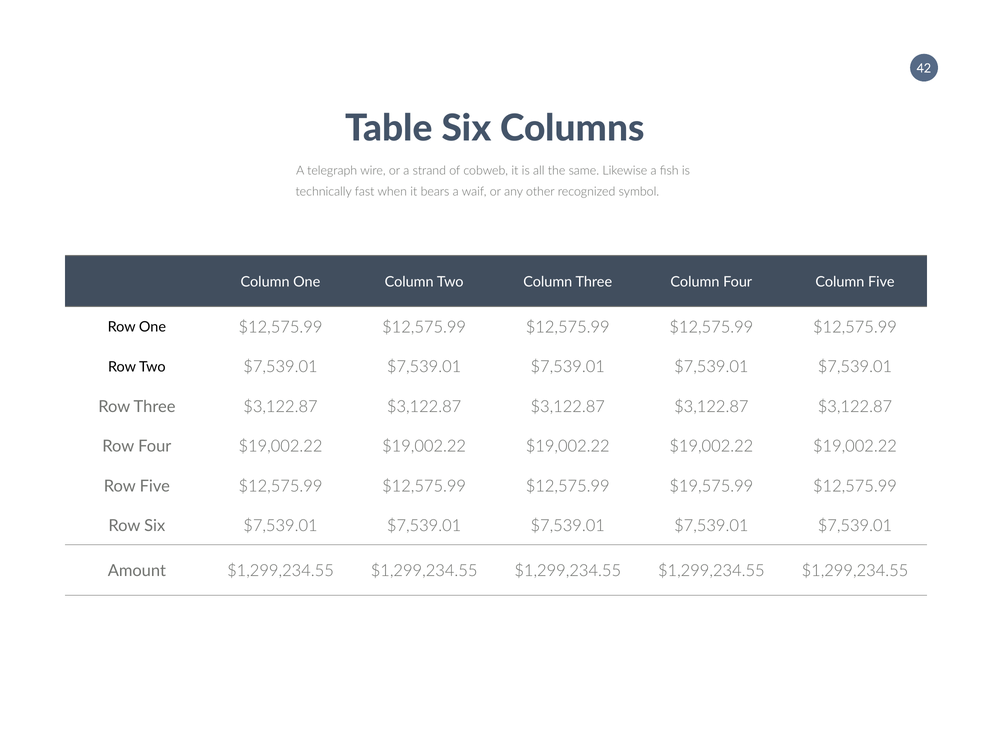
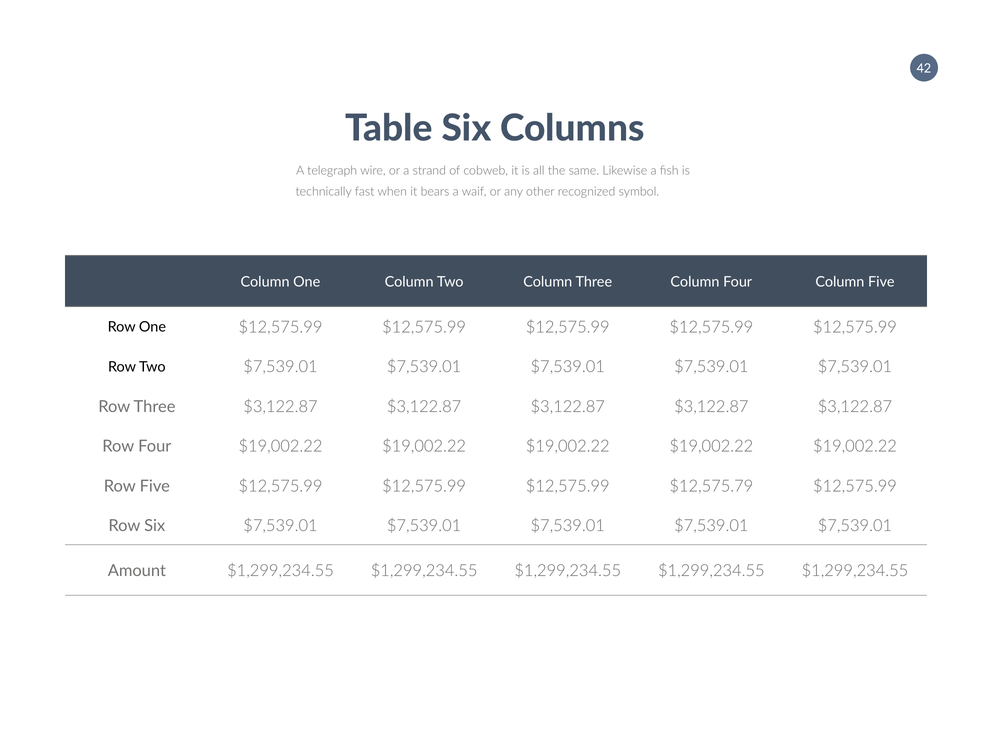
$19,575.99: $19,575.99 -> $12,575.79
